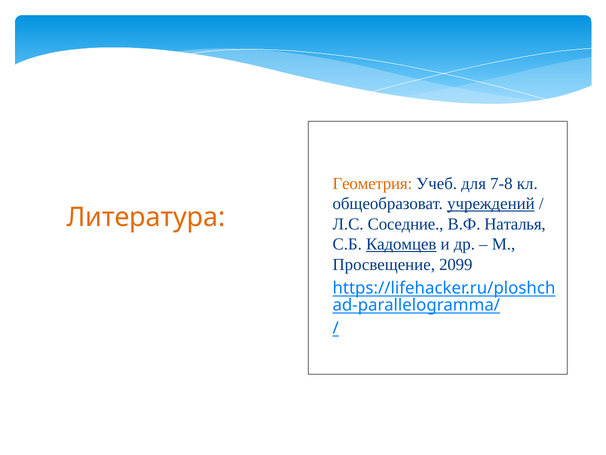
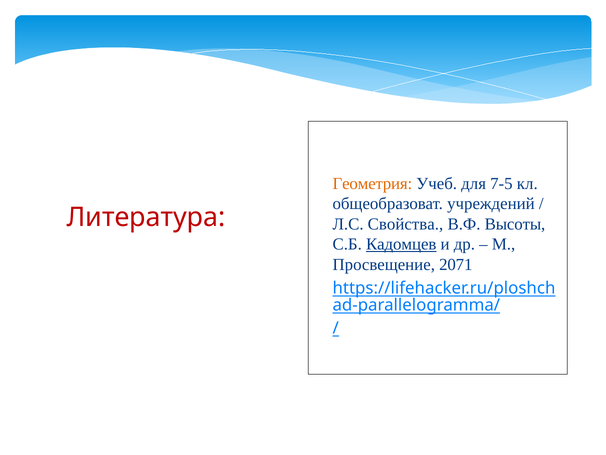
7-8: 7-8 -> 7-5
учреждений underline: present -> none
Литература colour: orange -> red
Соседние: Соседние -> Свойства
Наталья: Наталья -> Высоты
2099: 2099 -> 2071
